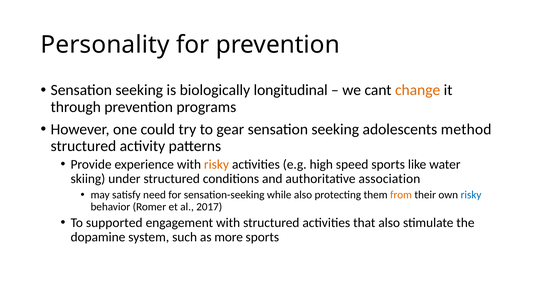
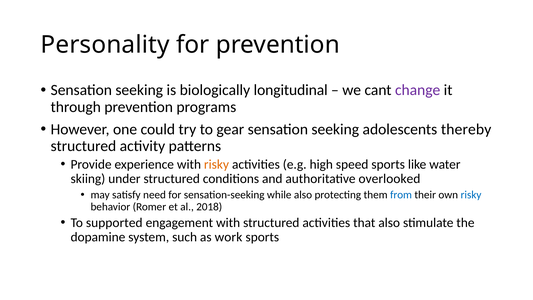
change colour: orange -> purple
method: method -> thereby
association: association -> overlooked
from colour: orange -> blue
2017: 2017 -> 2018
more: more -> work
